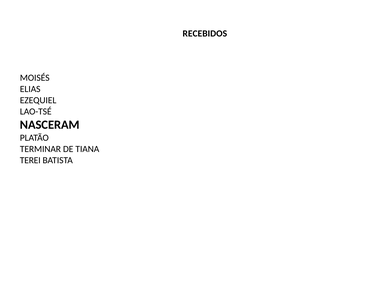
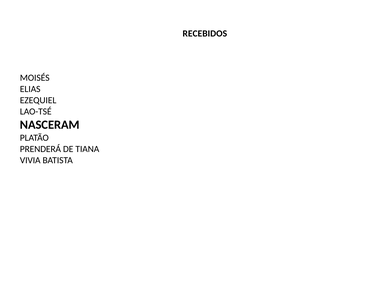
TERMINAR: TERMINAR -> PRENDERÁ
TEREI: TEREI -> VIVIA
